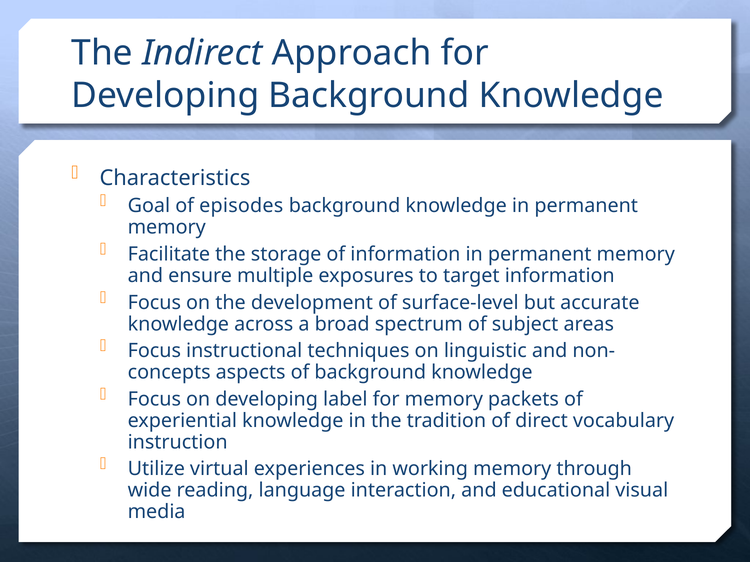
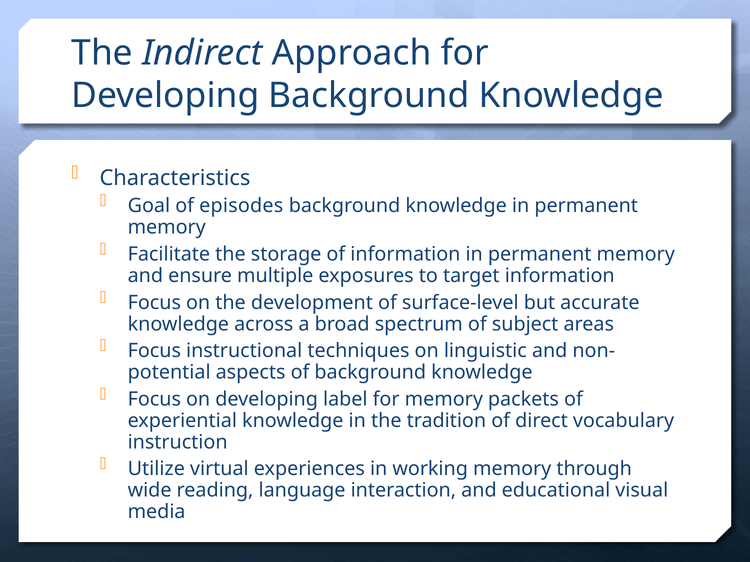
concepts: concepts -> potential
